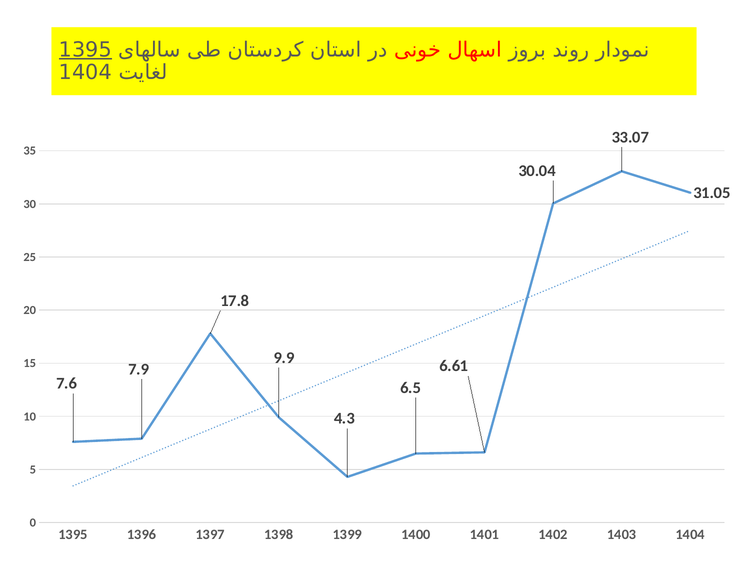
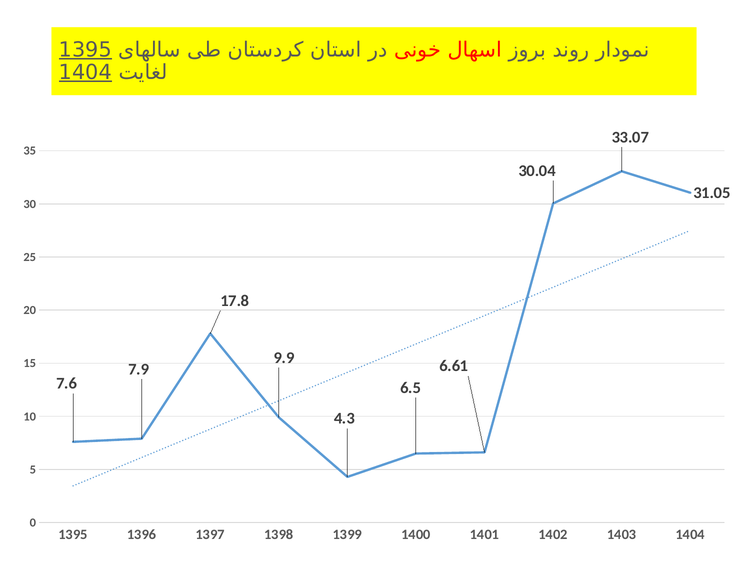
1404 at (85, 72) underline: none -> present
